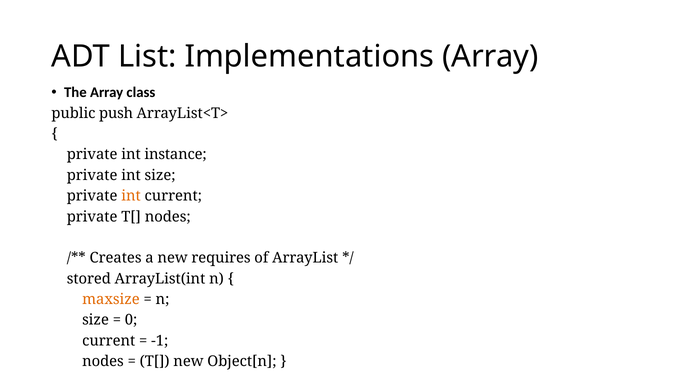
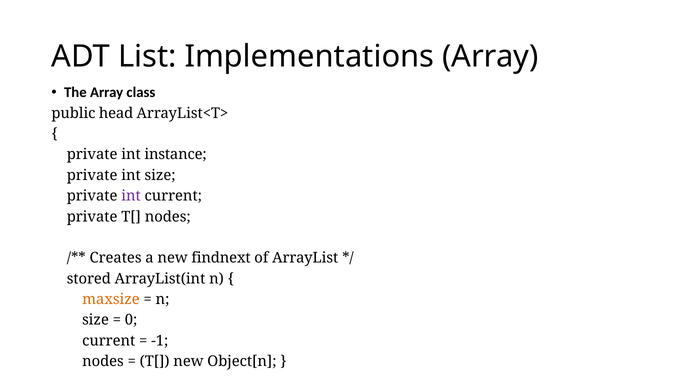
push: push -> head
int at (131, 196) colour: orange -> purple
requires: requires -> findnext
